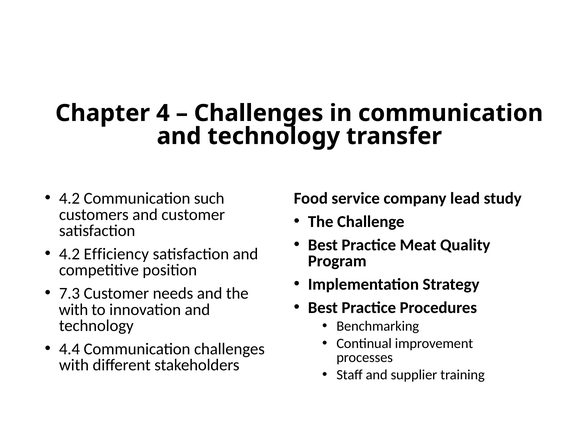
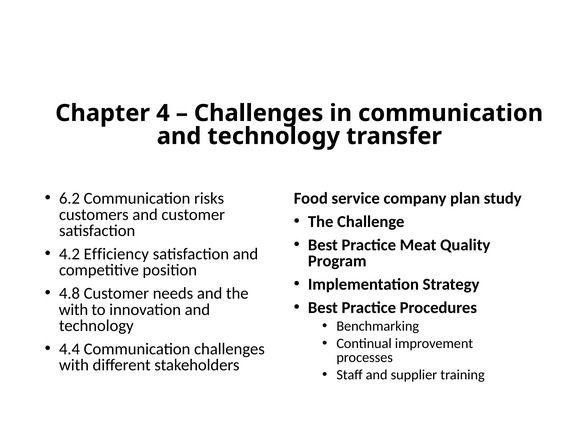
4.2 at (69, 198): 4.2 -> 6.2
such: such -> risks
lead: lead -> plan
7.3: 7.3 -> 4.8
